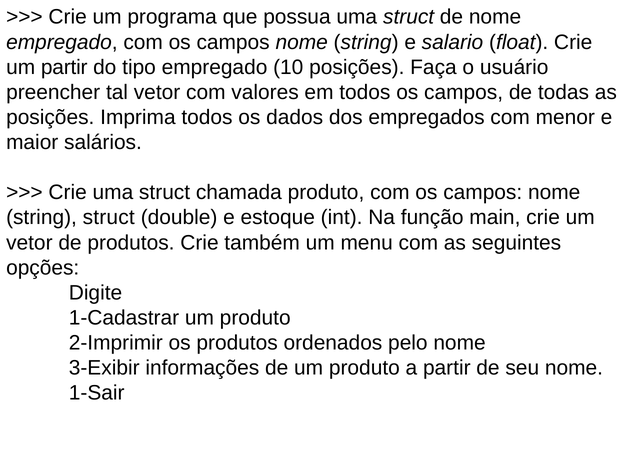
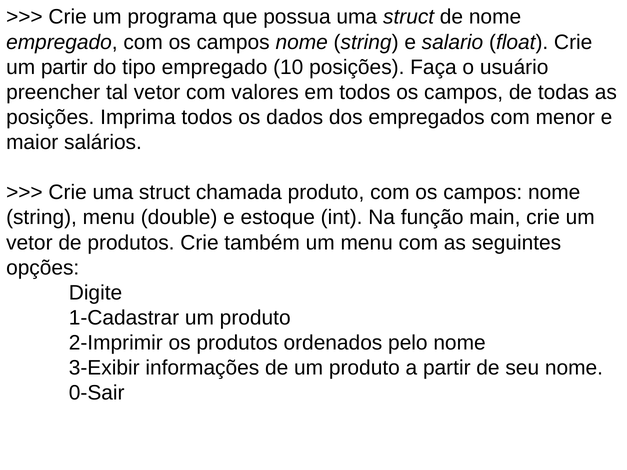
string struct: struct -> menu
1-Sair: 1-Sair -> 0-Sair
